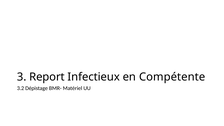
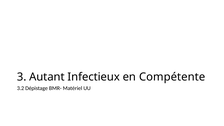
Report: Report -> Autant
